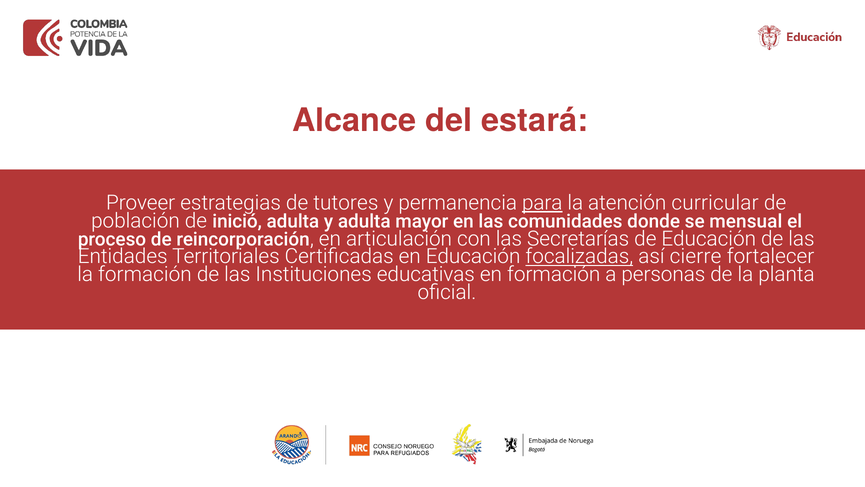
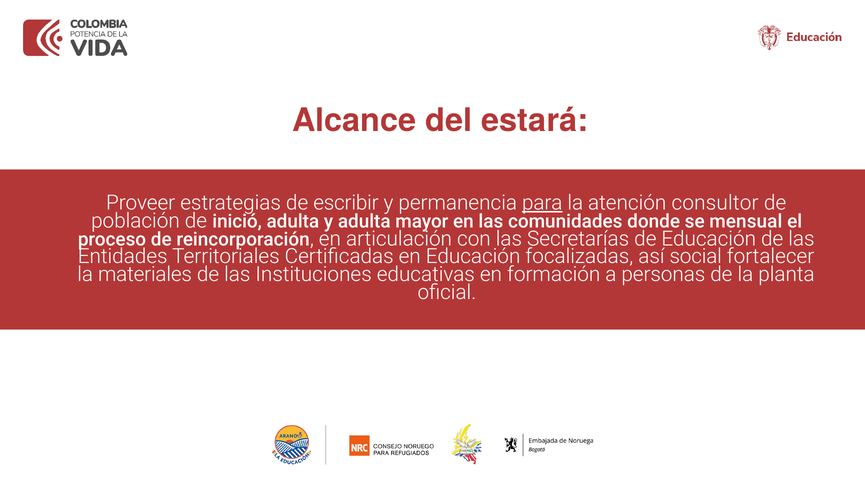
tutores: tutores -> escribir
curricular: curricular -> consultor
focalizadas underline: present -> none
cierre: cierre -> social
la formación: formación -> materiales
